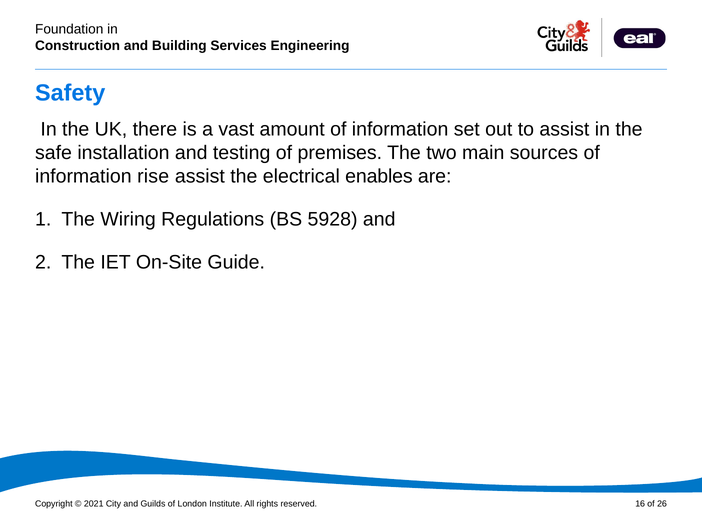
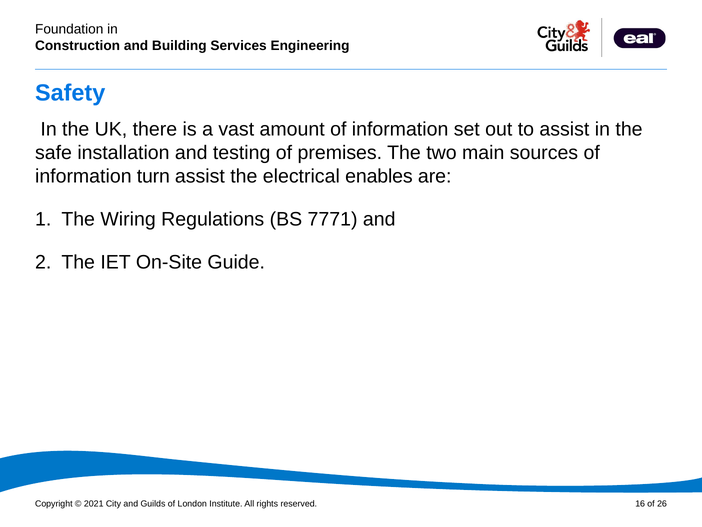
rise: rise -> turn
5928: 5928 -> 7771
